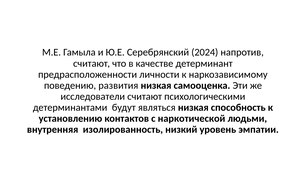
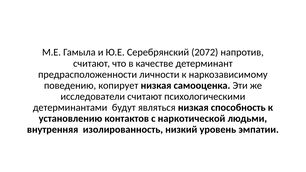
2024: 2024 -> 2072
развития: развития -> копирует
